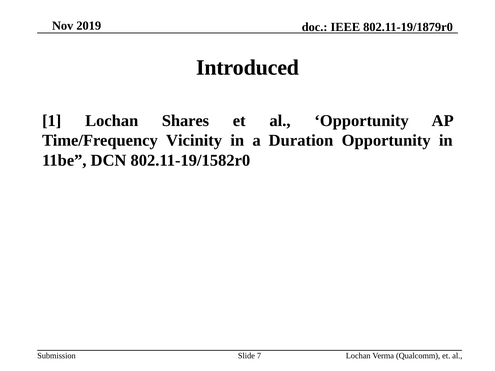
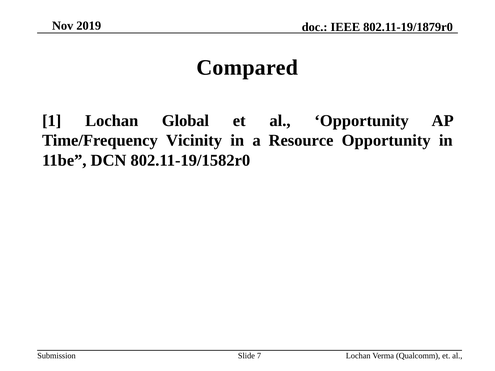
Introduced: Introduced -> Compared
Shares: Shares -> Global
Duration: Duration -> Resource
